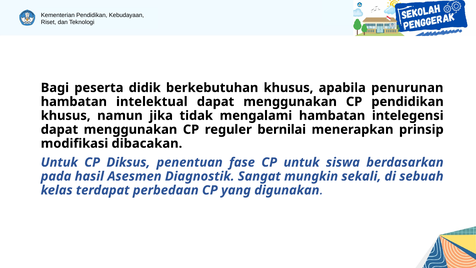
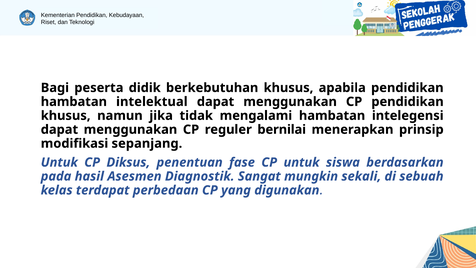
apabila penurunan: penurunan -> pendidikan
dibacakan: dibacakan -> sepanjang
